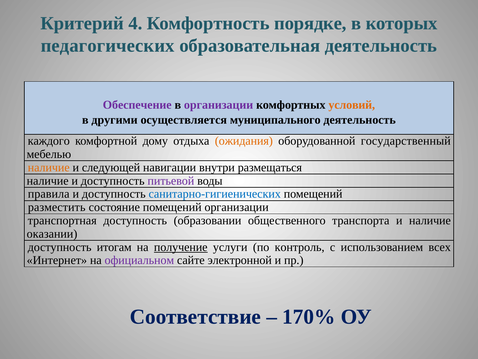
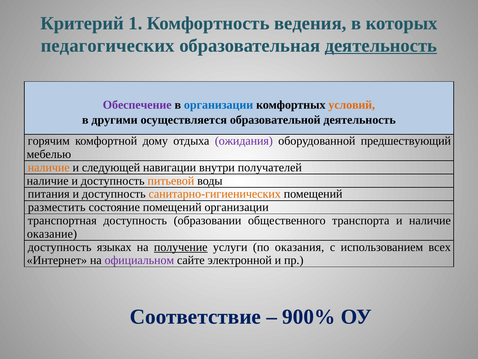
4: 4 -> 1
порядке: порядке -> ведения
деятельность at (381, 46) underline: none -> present
организации at (219, 105) colour: purple -> blue
муниципального: муниципального -> образовательной
каждого: каждого -> горячим
ожидания colour: orange -> purple
государственный: государственный -> предшествующий
размещаться: размещаться -> получателей
питьевой colour: purple -> orange
правила: правила -> питания
санитарно-гигиенических colour: blue -> orange
оказании: оказании -> оказание
итогам: итогам -> языках
контроль: контроль -> оказания
170%: 170% -> 900%
